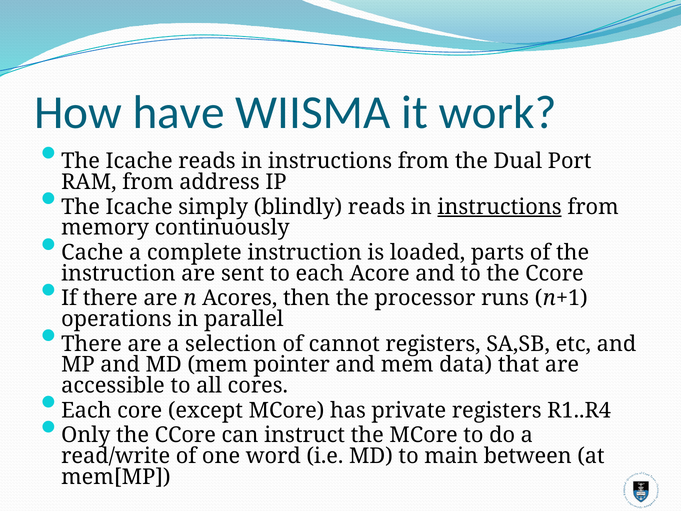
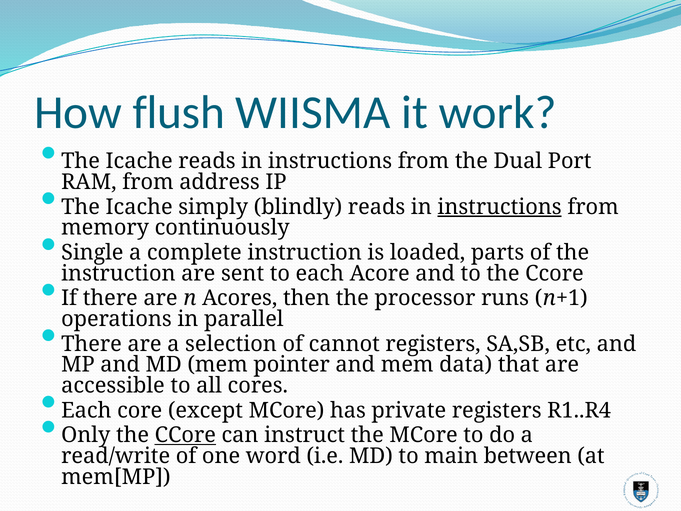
have: have -> flush
Cache: Cache -> Single
CCore at (185, 435) underline: none -> present
